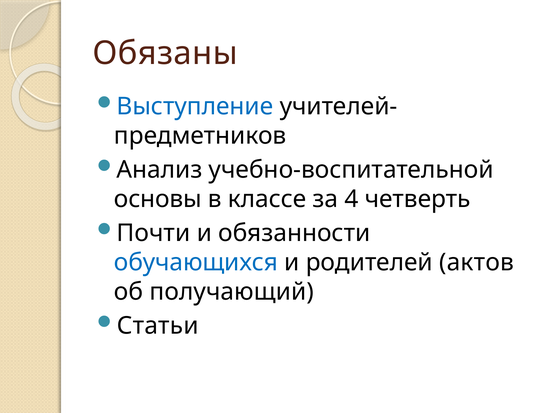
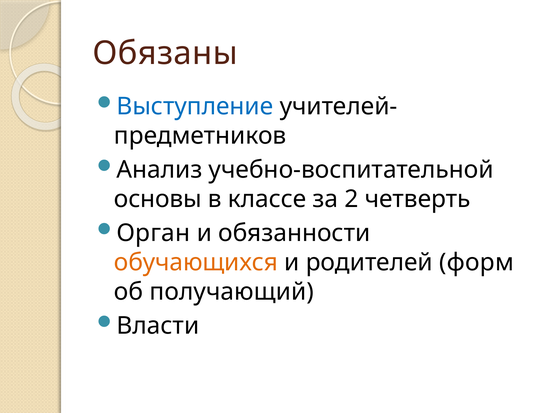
4: 4 -> 2
Почти: Почти -> Орган
обучающихся colour: blue -> orange
актов: актов -> форм
Статьи: Статьи -> Власти
